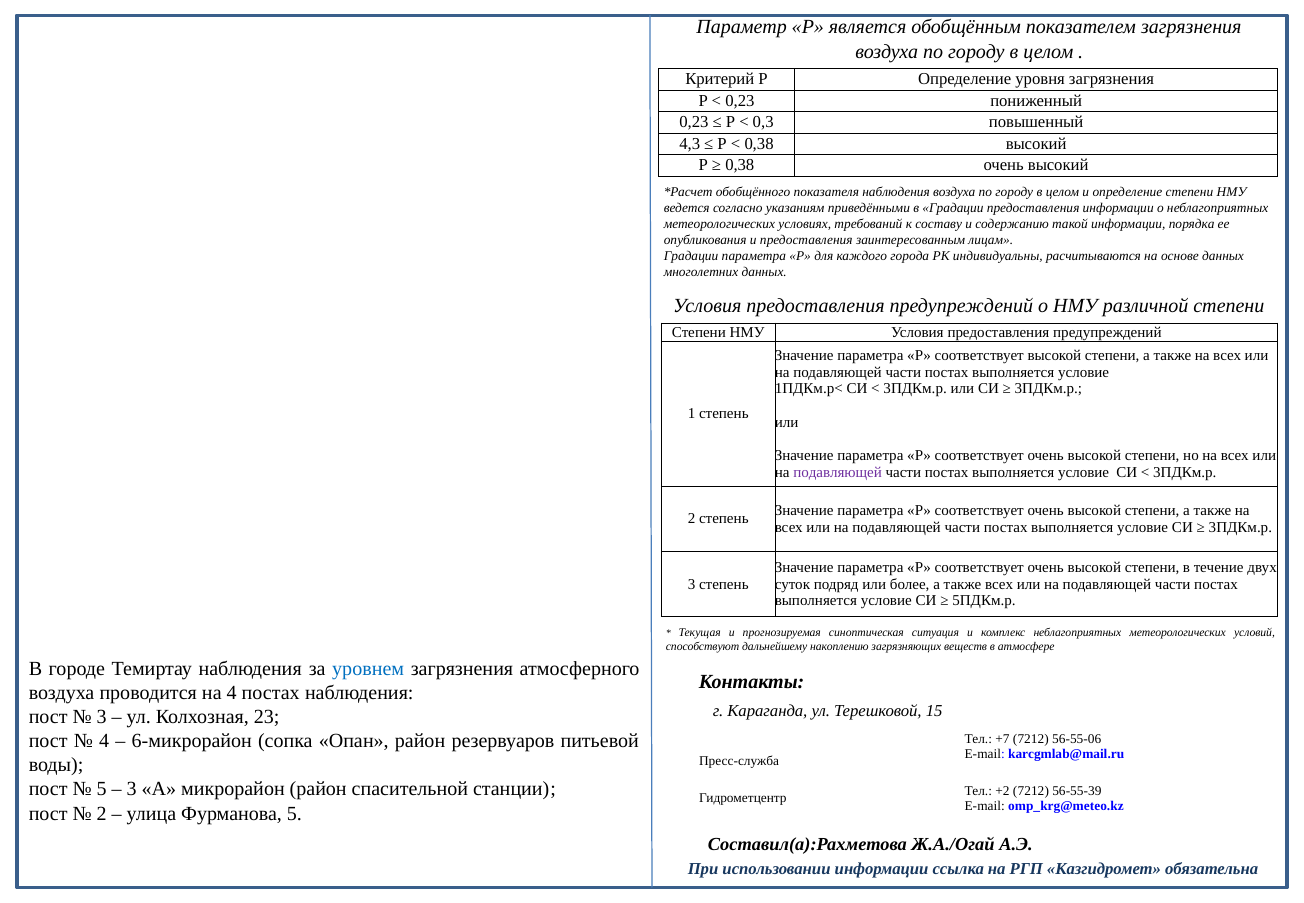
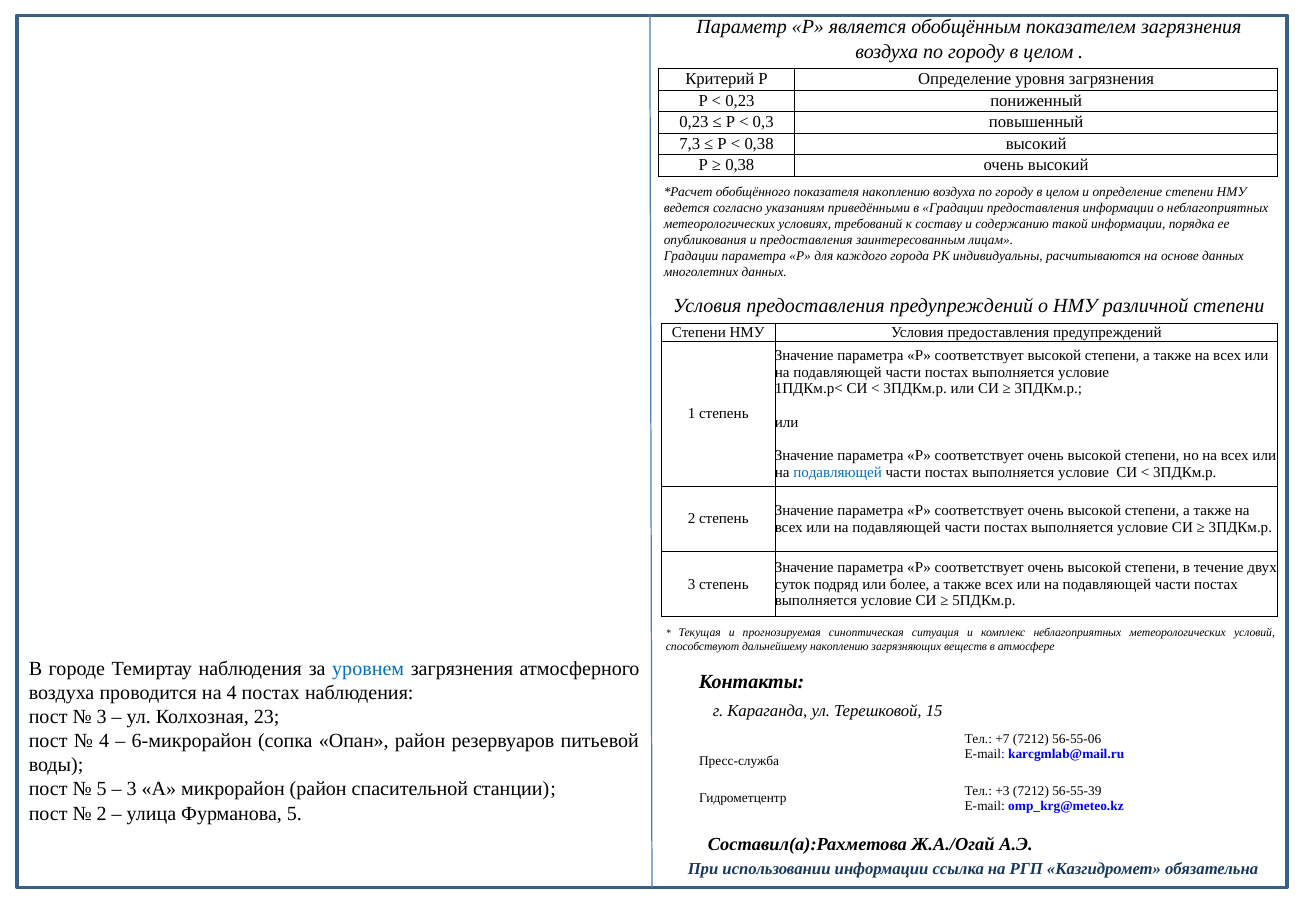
4,3: 4,3 -> 7,3
показателя наблюдения: наблюдения -> накоплению
подавляющей at (838, 472) colour: purple -> blue
+2: +2 -> +3
